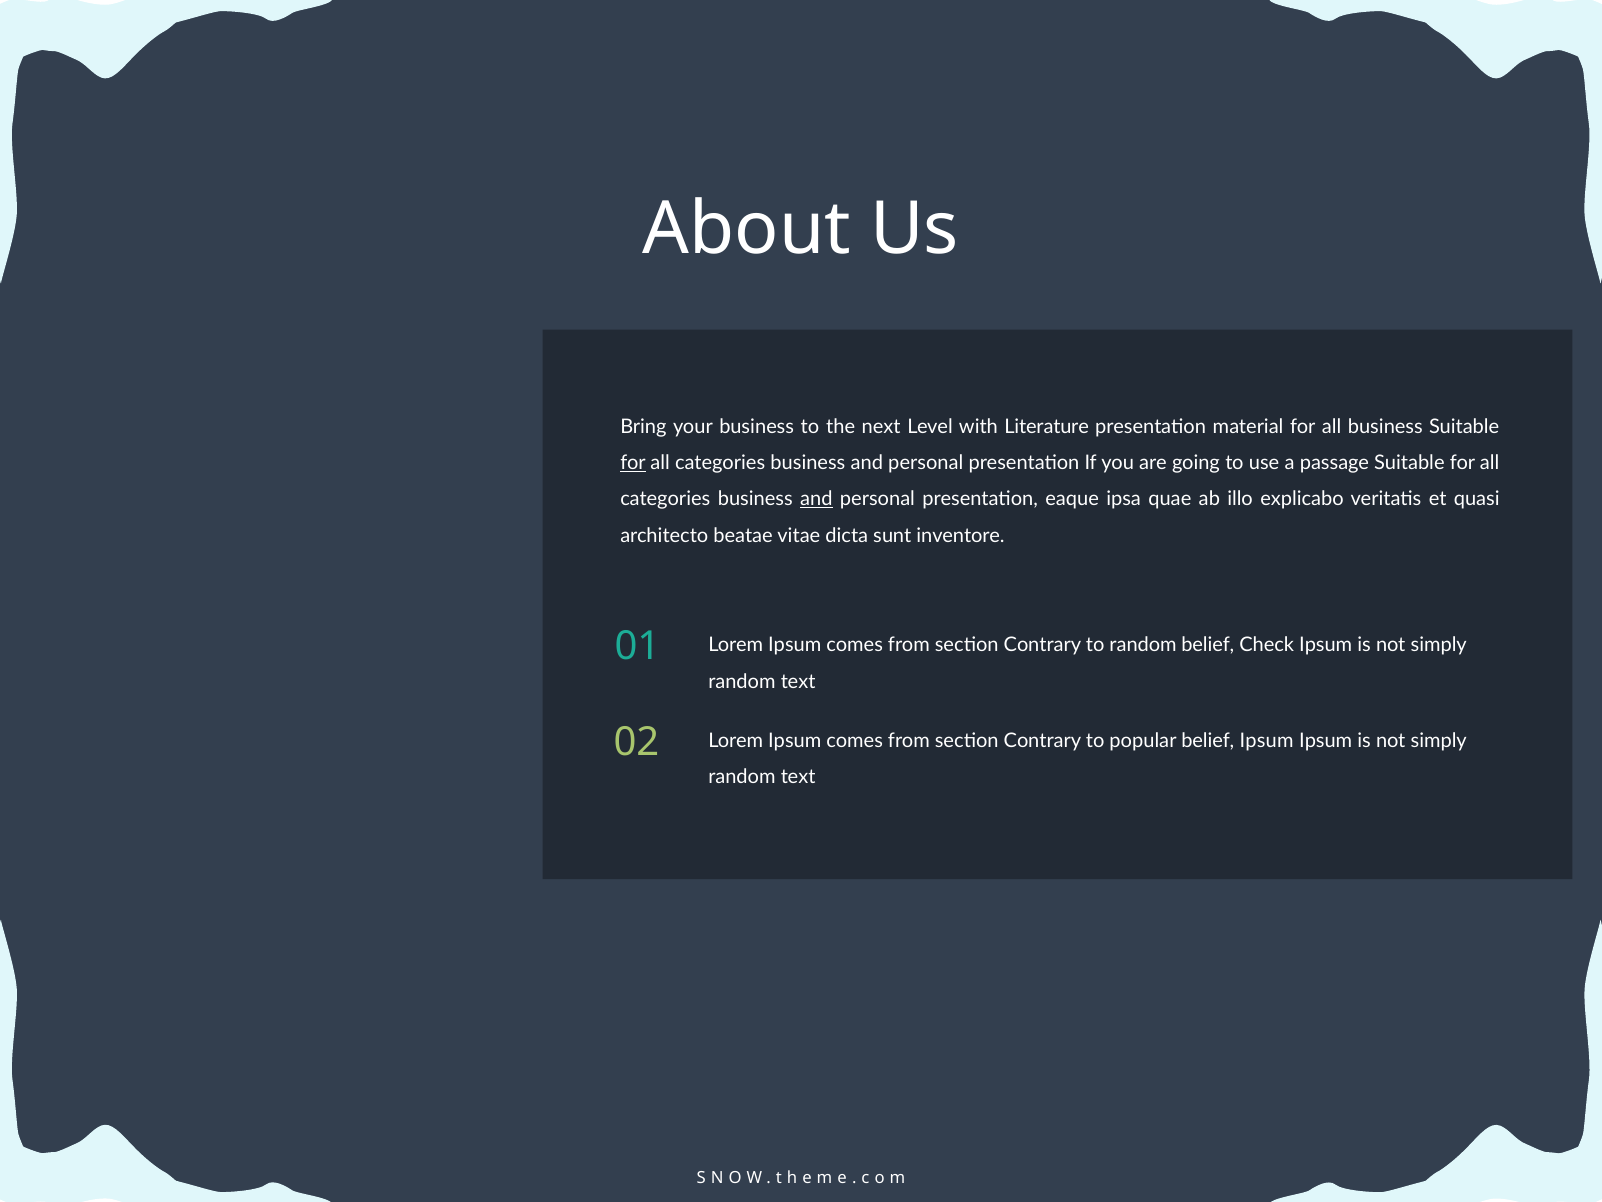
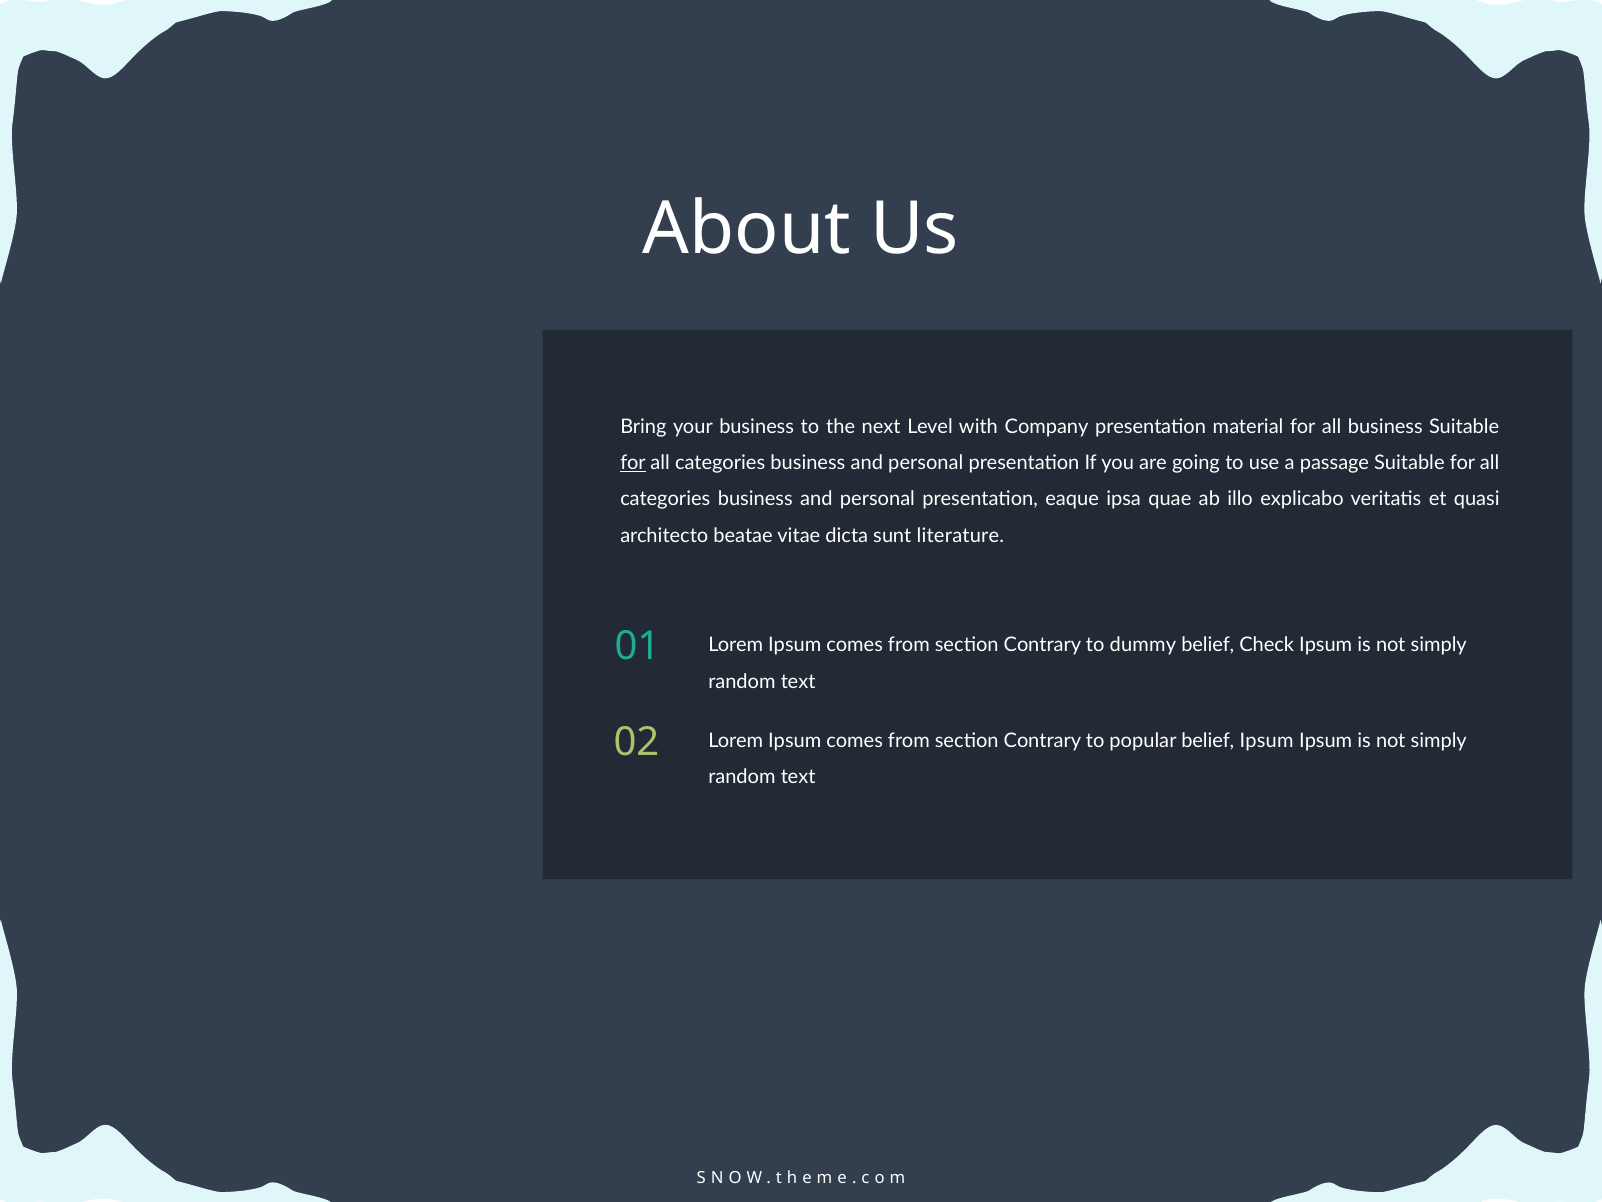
Literature: Literature -> Company
and at (816, 499) underline: present -> none
inventore: inventore -> literature
to random: random -> dummy
